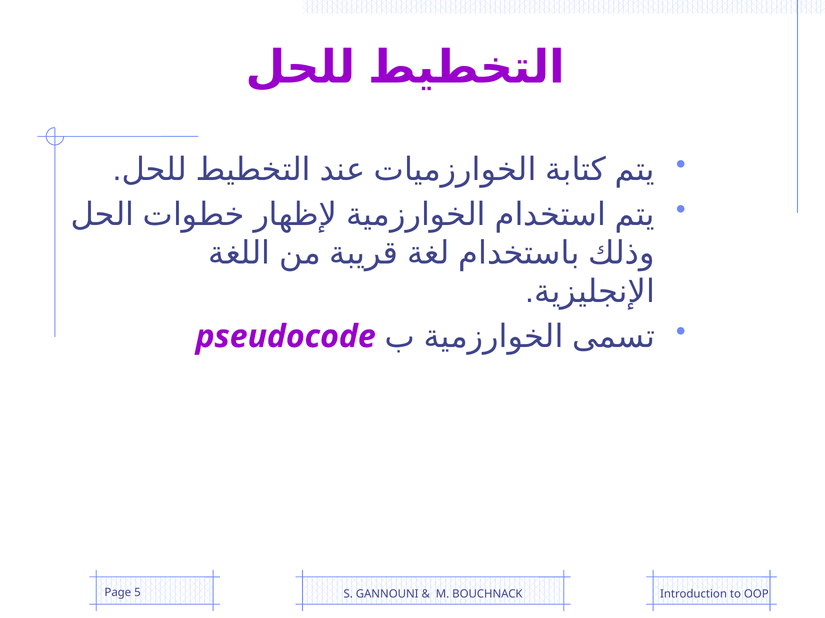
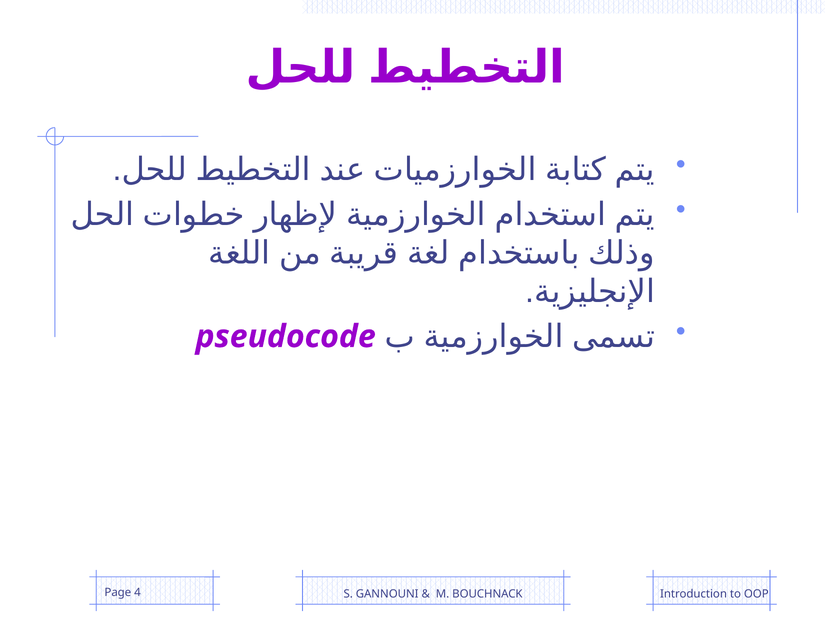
5: 5 -> 4
